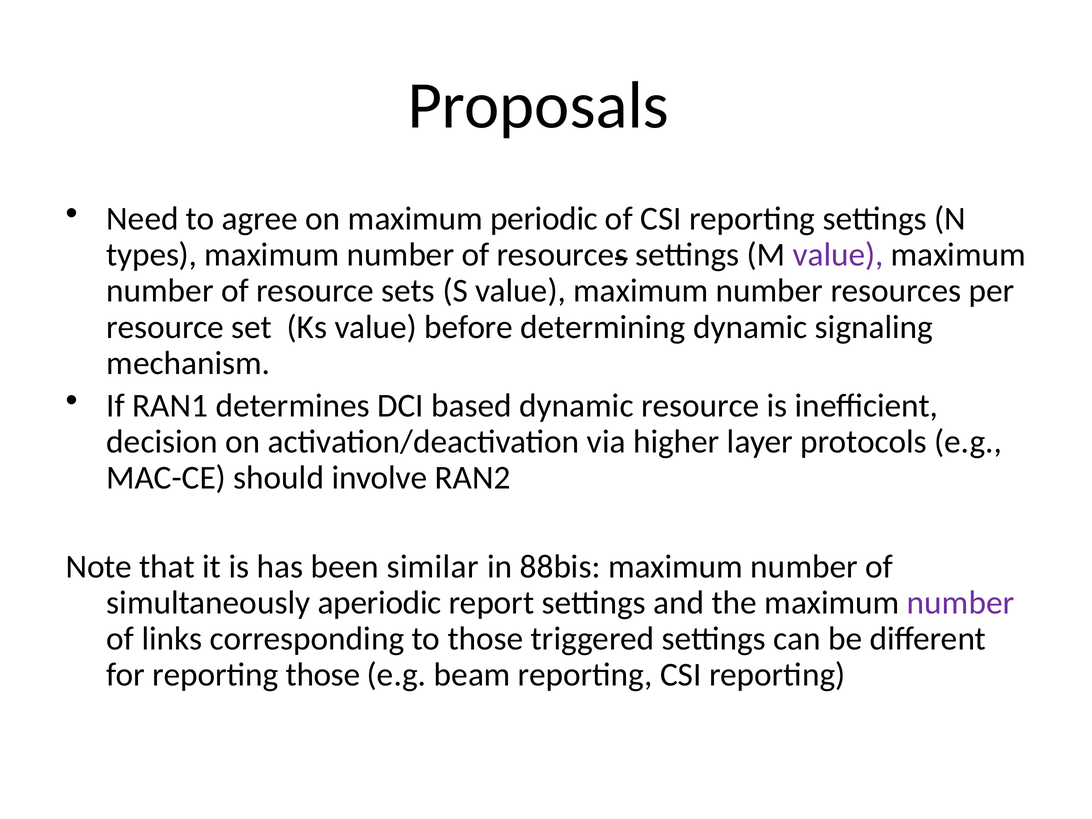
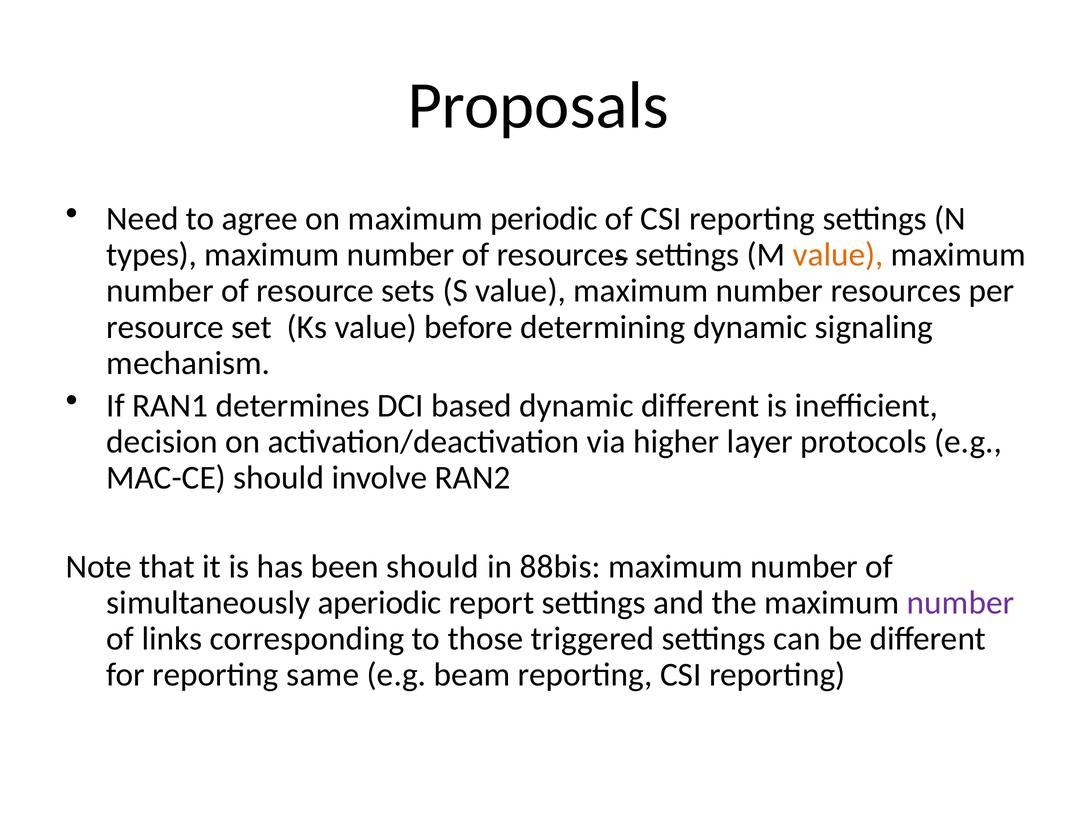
value at (838, 255) colour: purple -> orange
dynamic resource: resource -> different
been similar: similar -> should
reporting those: those -> same
